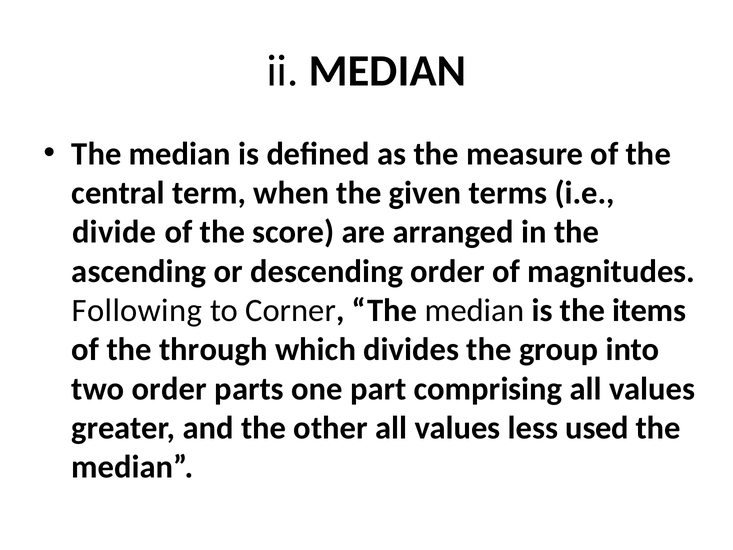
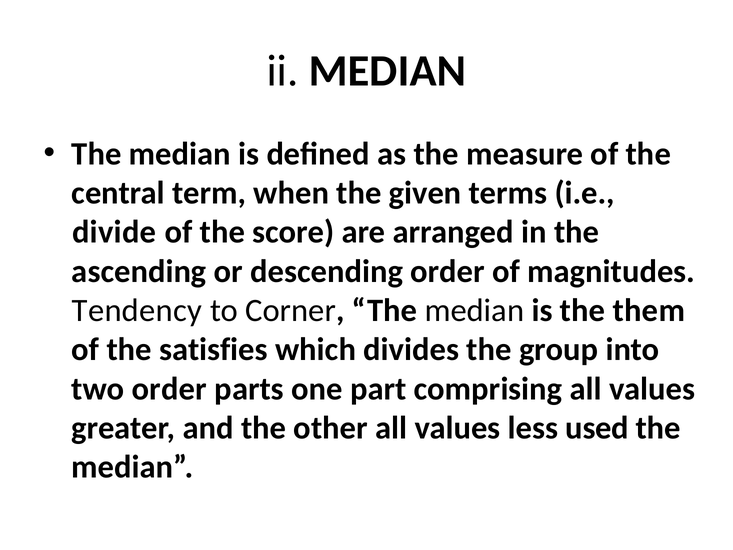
Following: Following -> Tendency
items: items -> them
through: through -> satisfies
